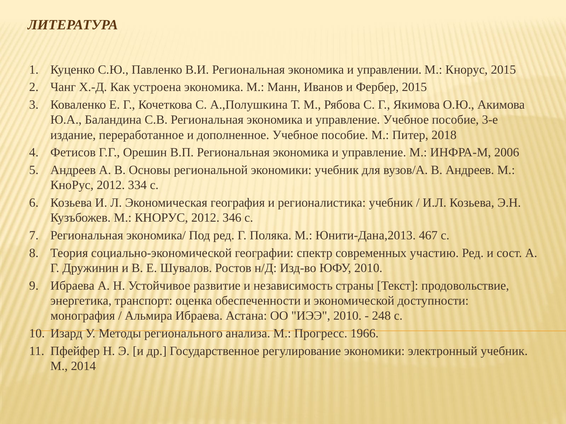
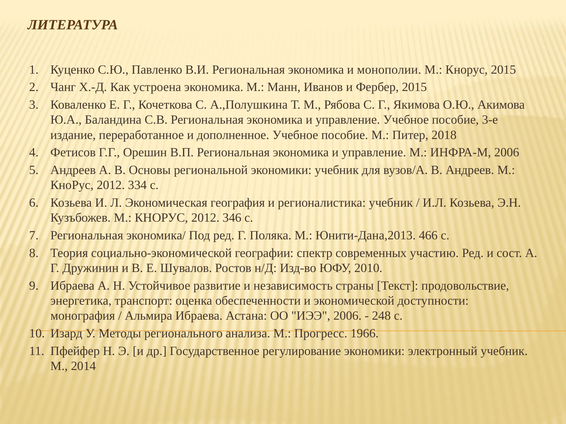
управлении: управлении -> монополии
467: 467 -> 466
ИЭЭ 2010: 2010 -> 2006
